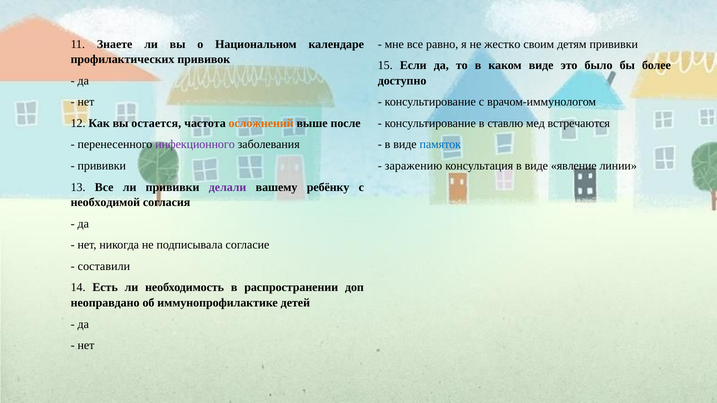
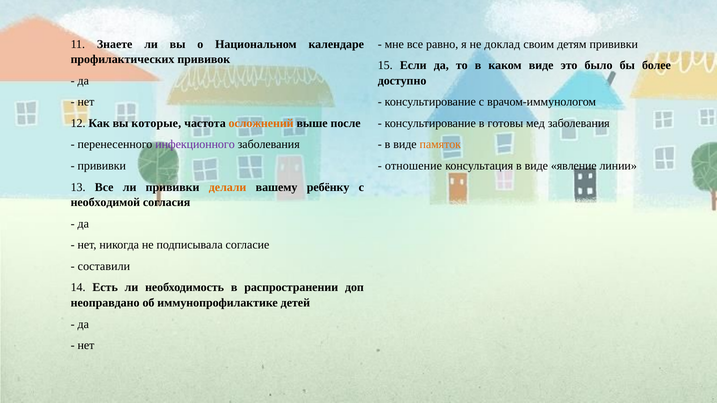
жестко: жестко -> доклад
остается: остается -> которые
ставлю: ставлю -> готовы
мед встречаются: встречаются -> заболевания
памяток colour: blue -> orange
заражению: заражению -> отношение
делали colour: purple -> orange
